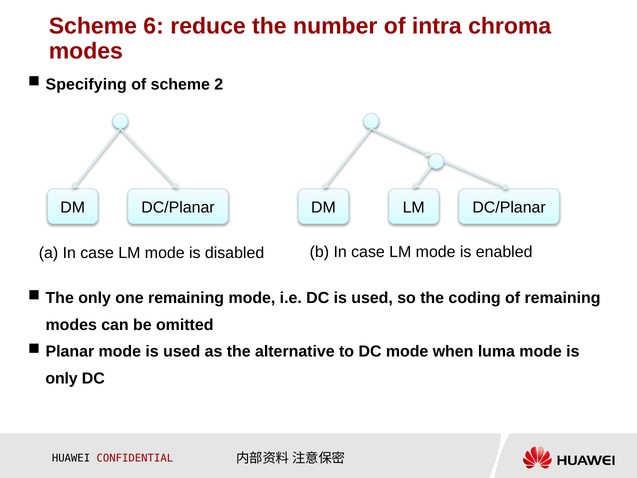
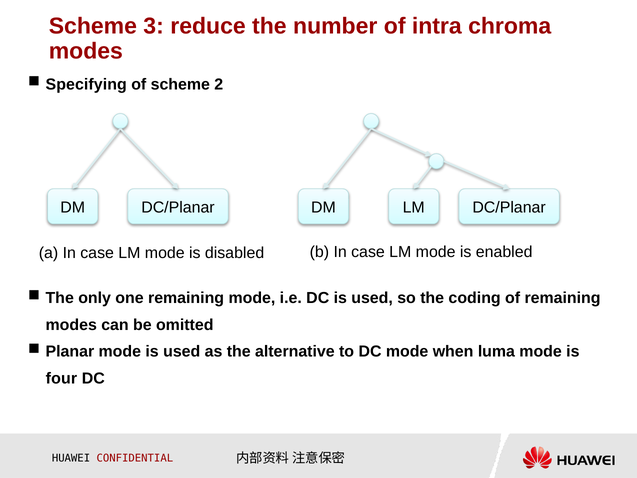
6: 6 -> 3
only at (62, 378): only -> four
